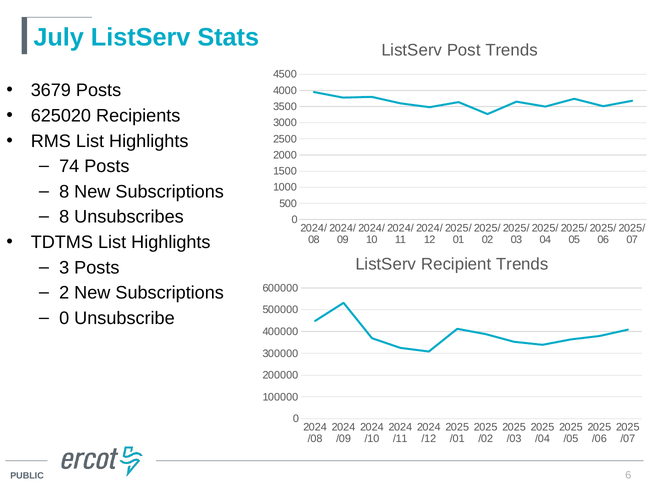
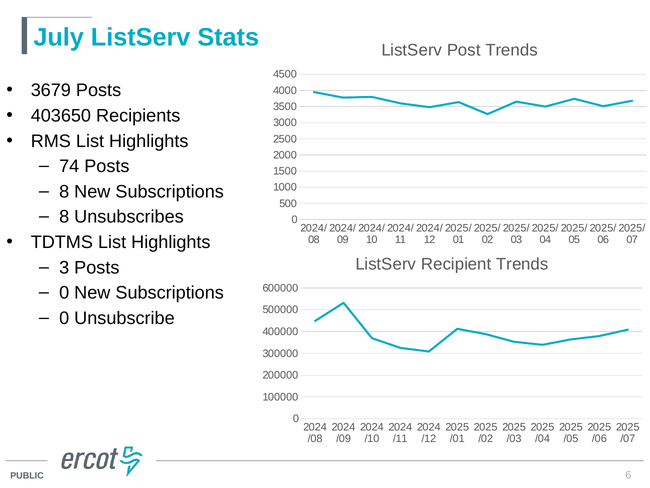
625020: 625020 -> 403650
2 at (64, 293): 2 -> 0
